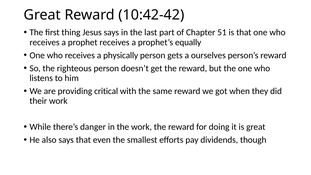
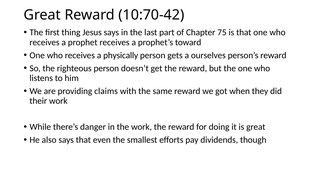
10:42-42: 10:42-42 -> 10:70-42
51: 51 -> 75
equally: equally -> toward
critical: critical -> claims
